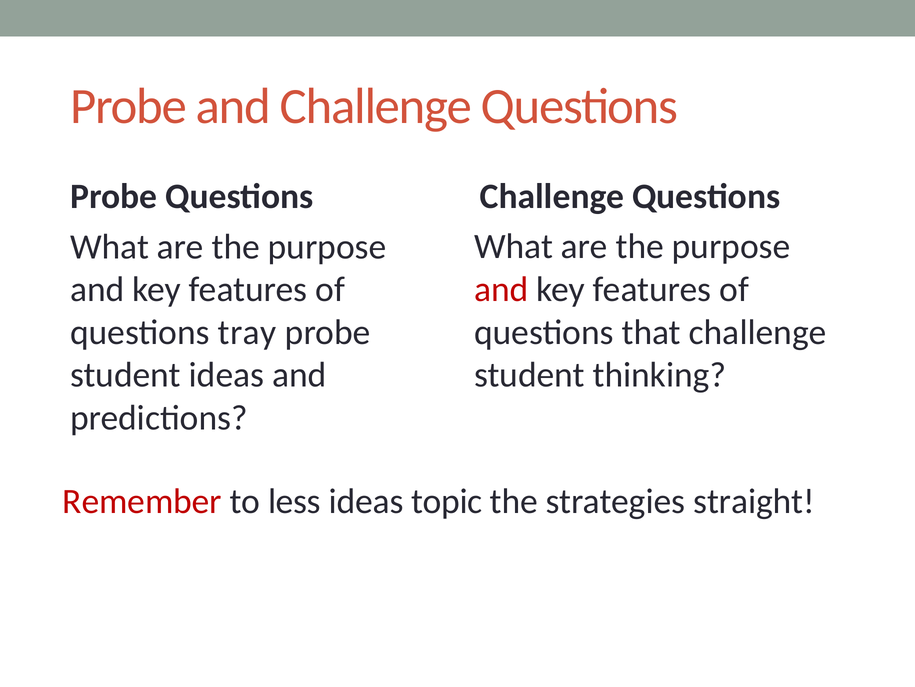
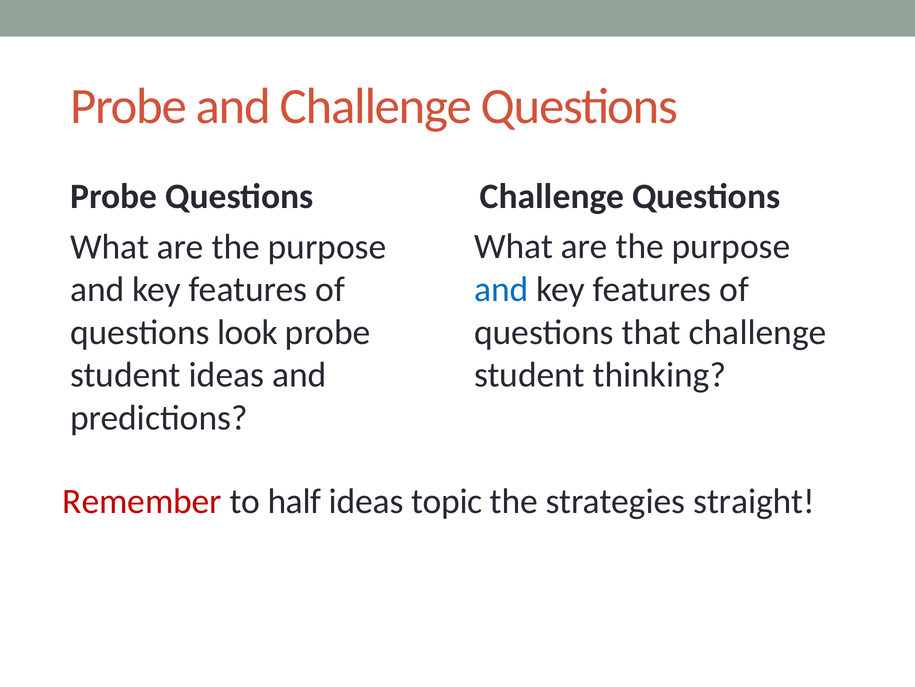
and at (501, 289) colour: red -> blue
tray: tray -> look
less: less -> half
